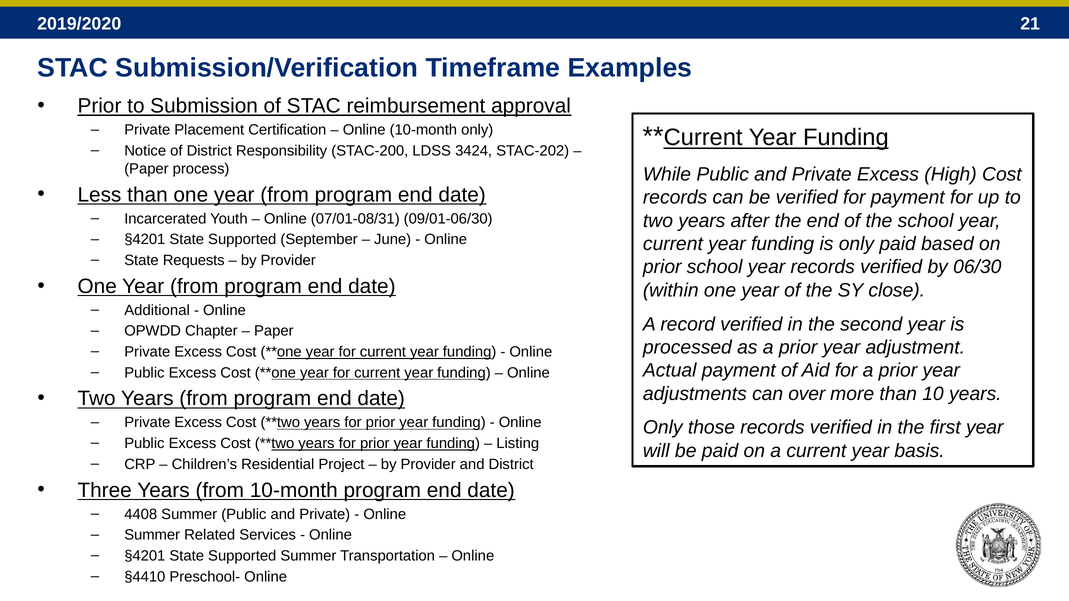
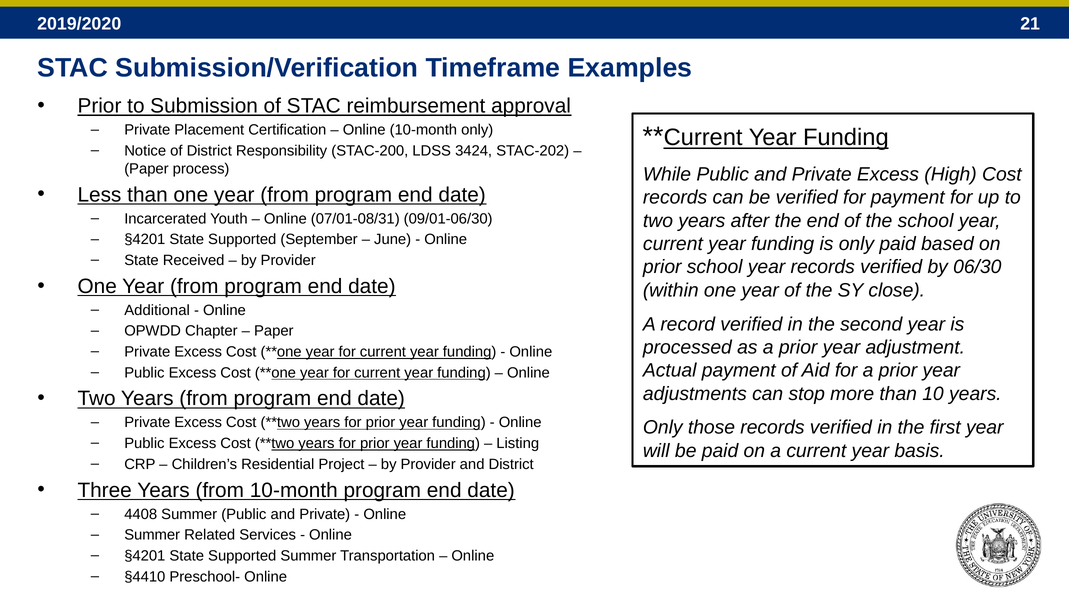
Requests: Requests -> Received
over: over -> stop
